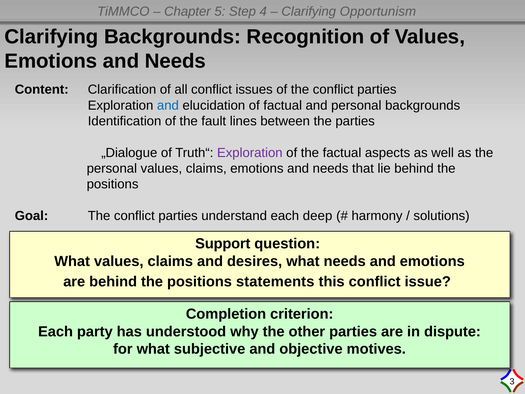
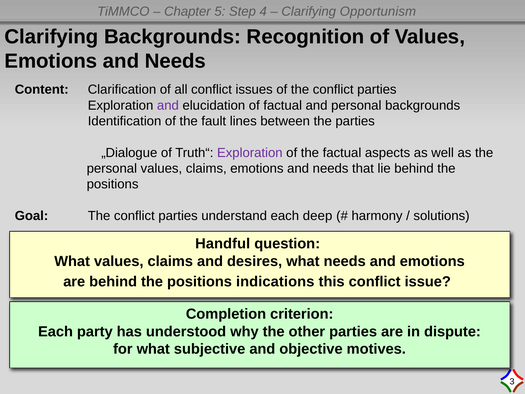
and at (168, 105) colour: blue -> purple
Support: Support -> Handful
statements: statements -> indications
